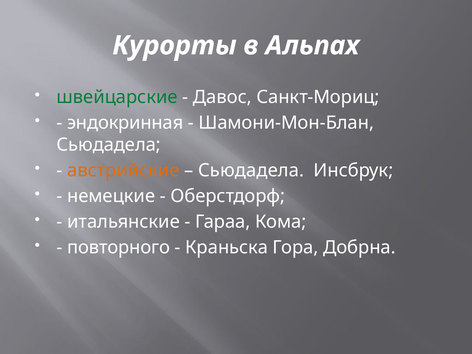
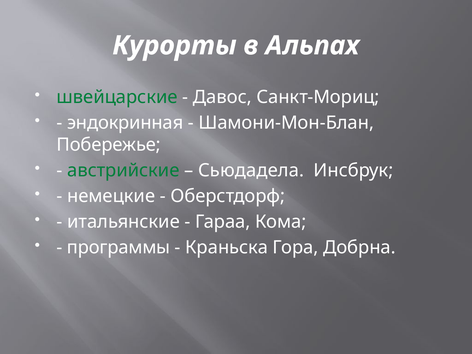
Сьюдадела at (109, 145): Сьюдадела -> Побережье
австрийские colour: orange -> green
повторного: повторного -> программы
